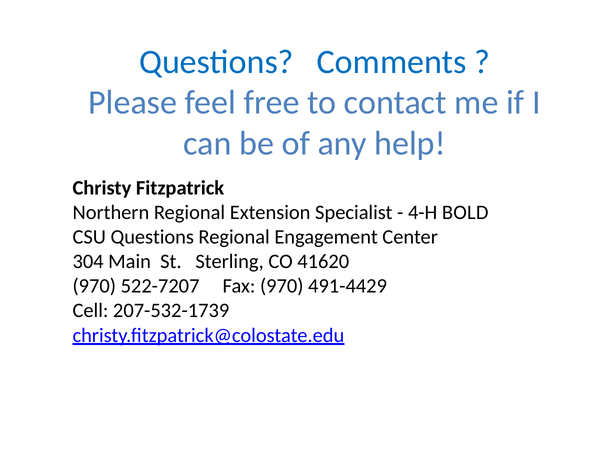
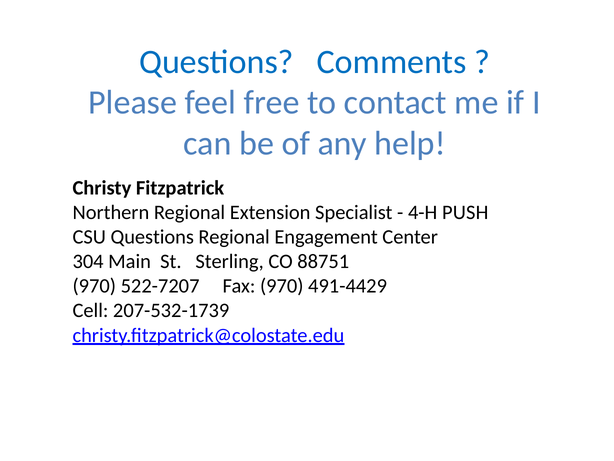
BOLD: BOLD -> PUSH
41620: 41620 -> 88751
